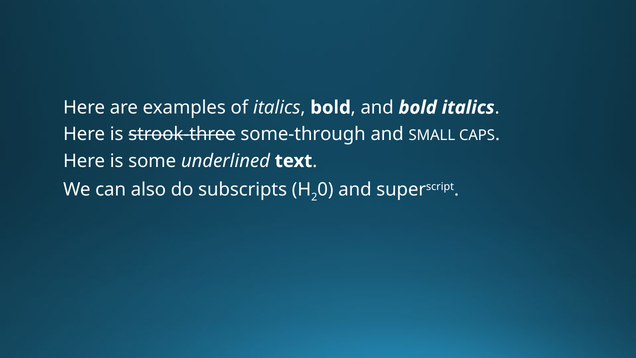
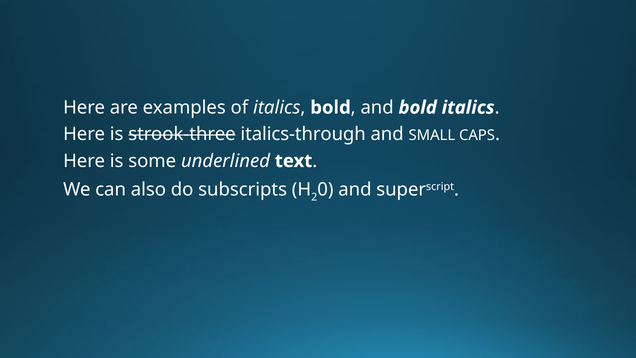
some-through: some-through -> italics-through
